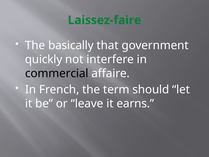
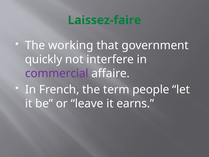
basically: basically -> working
commercial colour: black -> purple
should: should -> people
